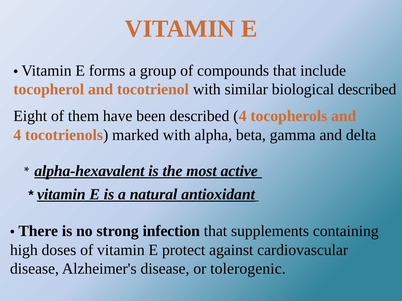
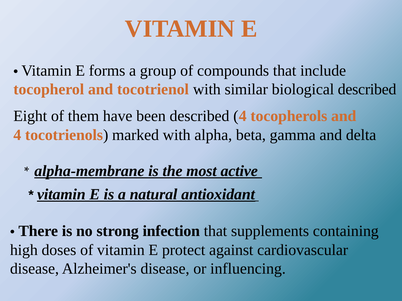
alpha-hexavalent: alpha-hexavalent -> alpha-membrane
tolerogenic: tolerogenic -> influencing
